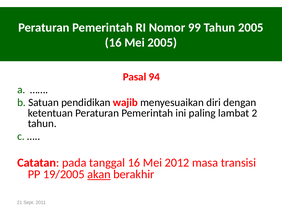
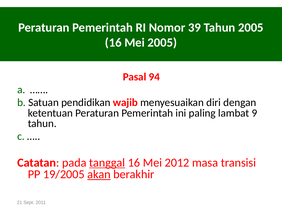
99: 99 -> 39
2: 2 -> 9
tanggal underline: none -> present
